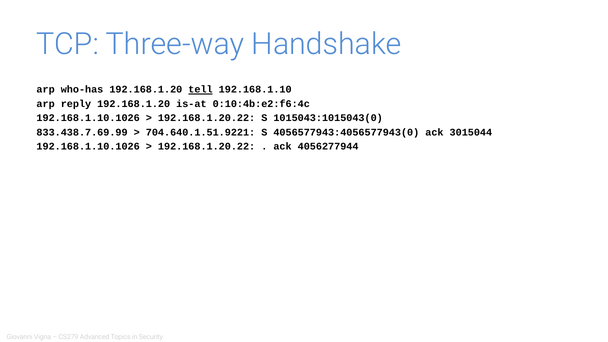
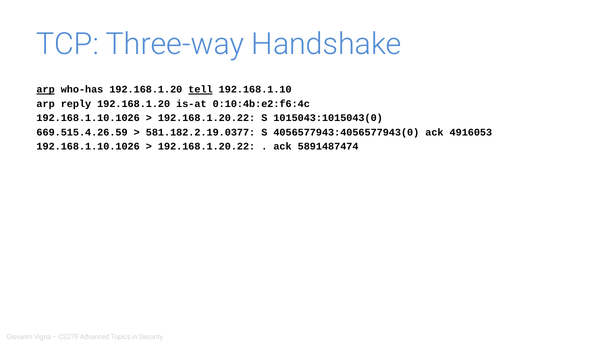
arp at (46, 90) underline: none -> present
833.438.7.69.99: 833.438.7.69.99 -> 669.515.4.26.59
704.640.1.51.9221: 704.640.1.51.9221 -> 581.182.2.19.0377
3015044: 3015044 -> 4916053
4056277944: 4056277944 -> 5891487474
